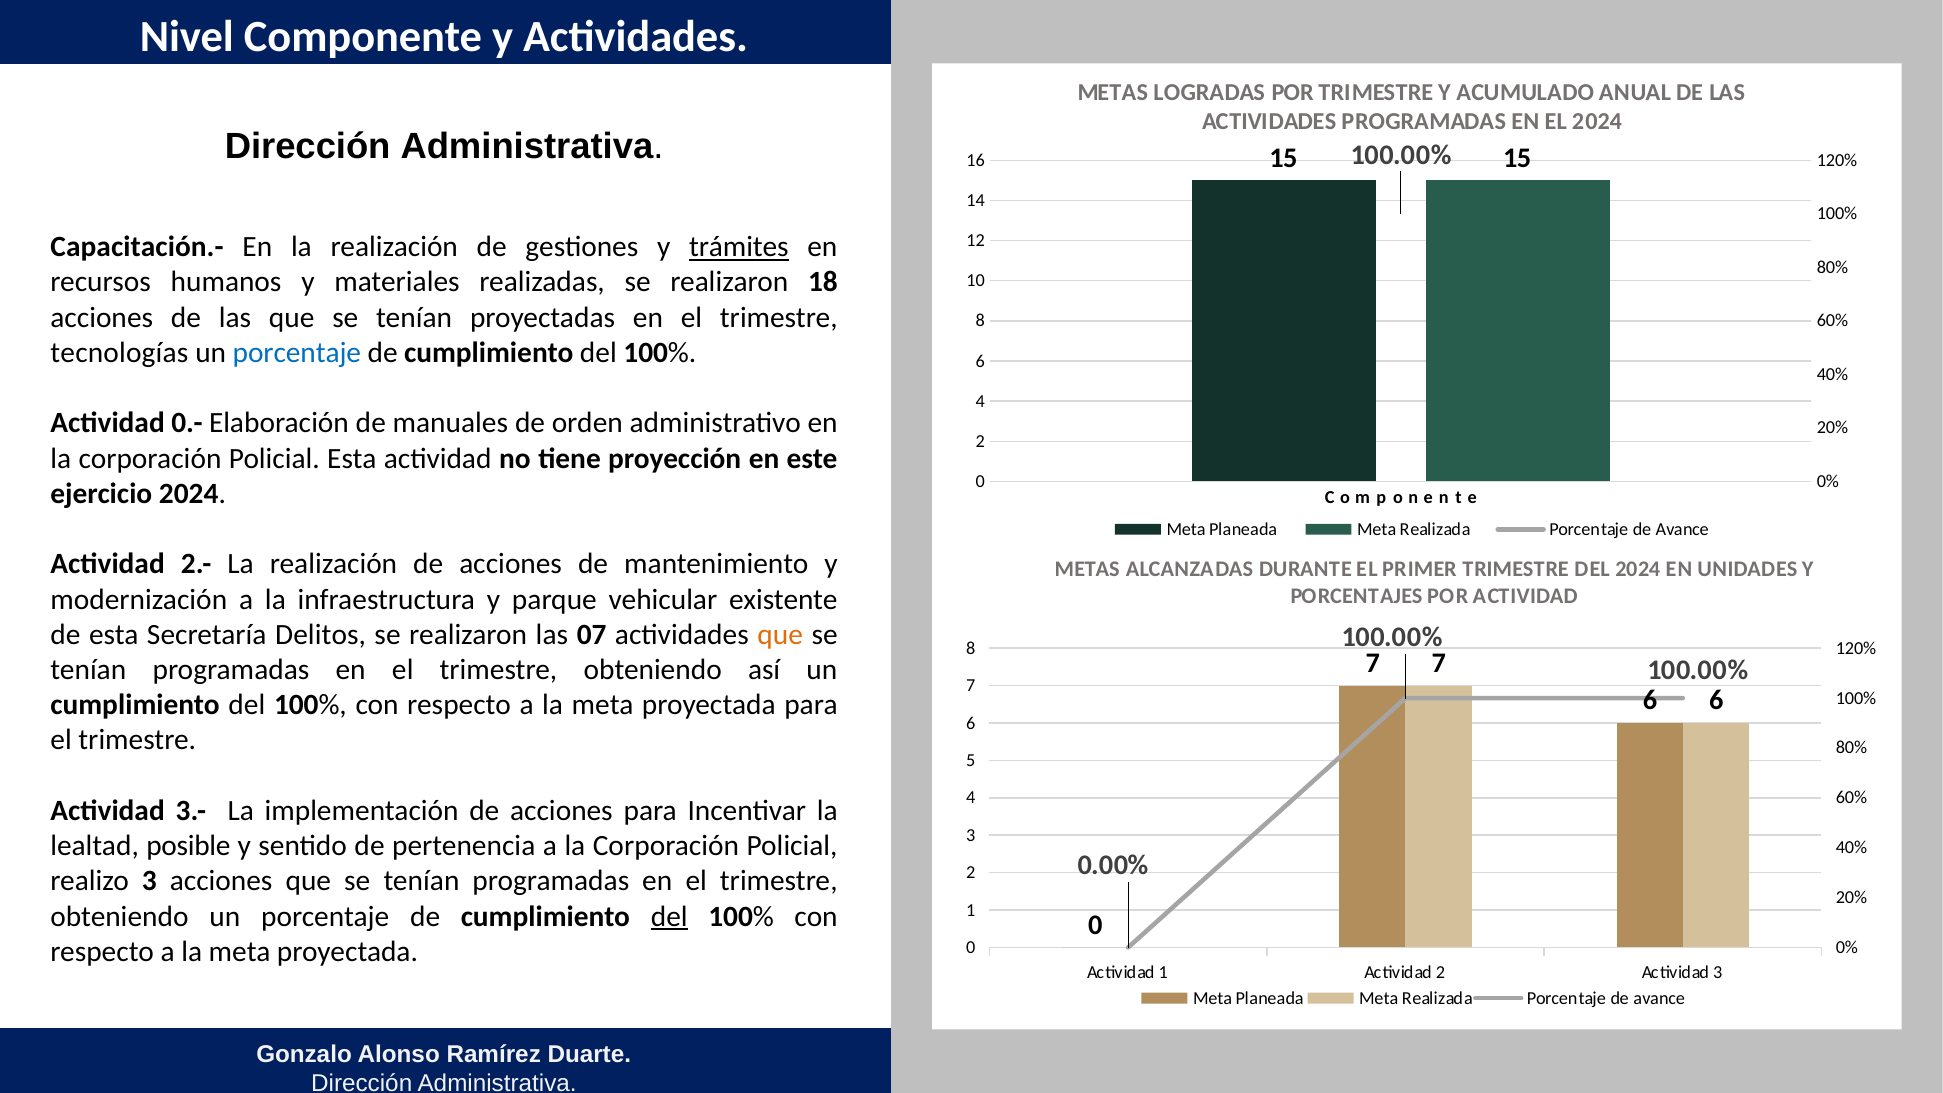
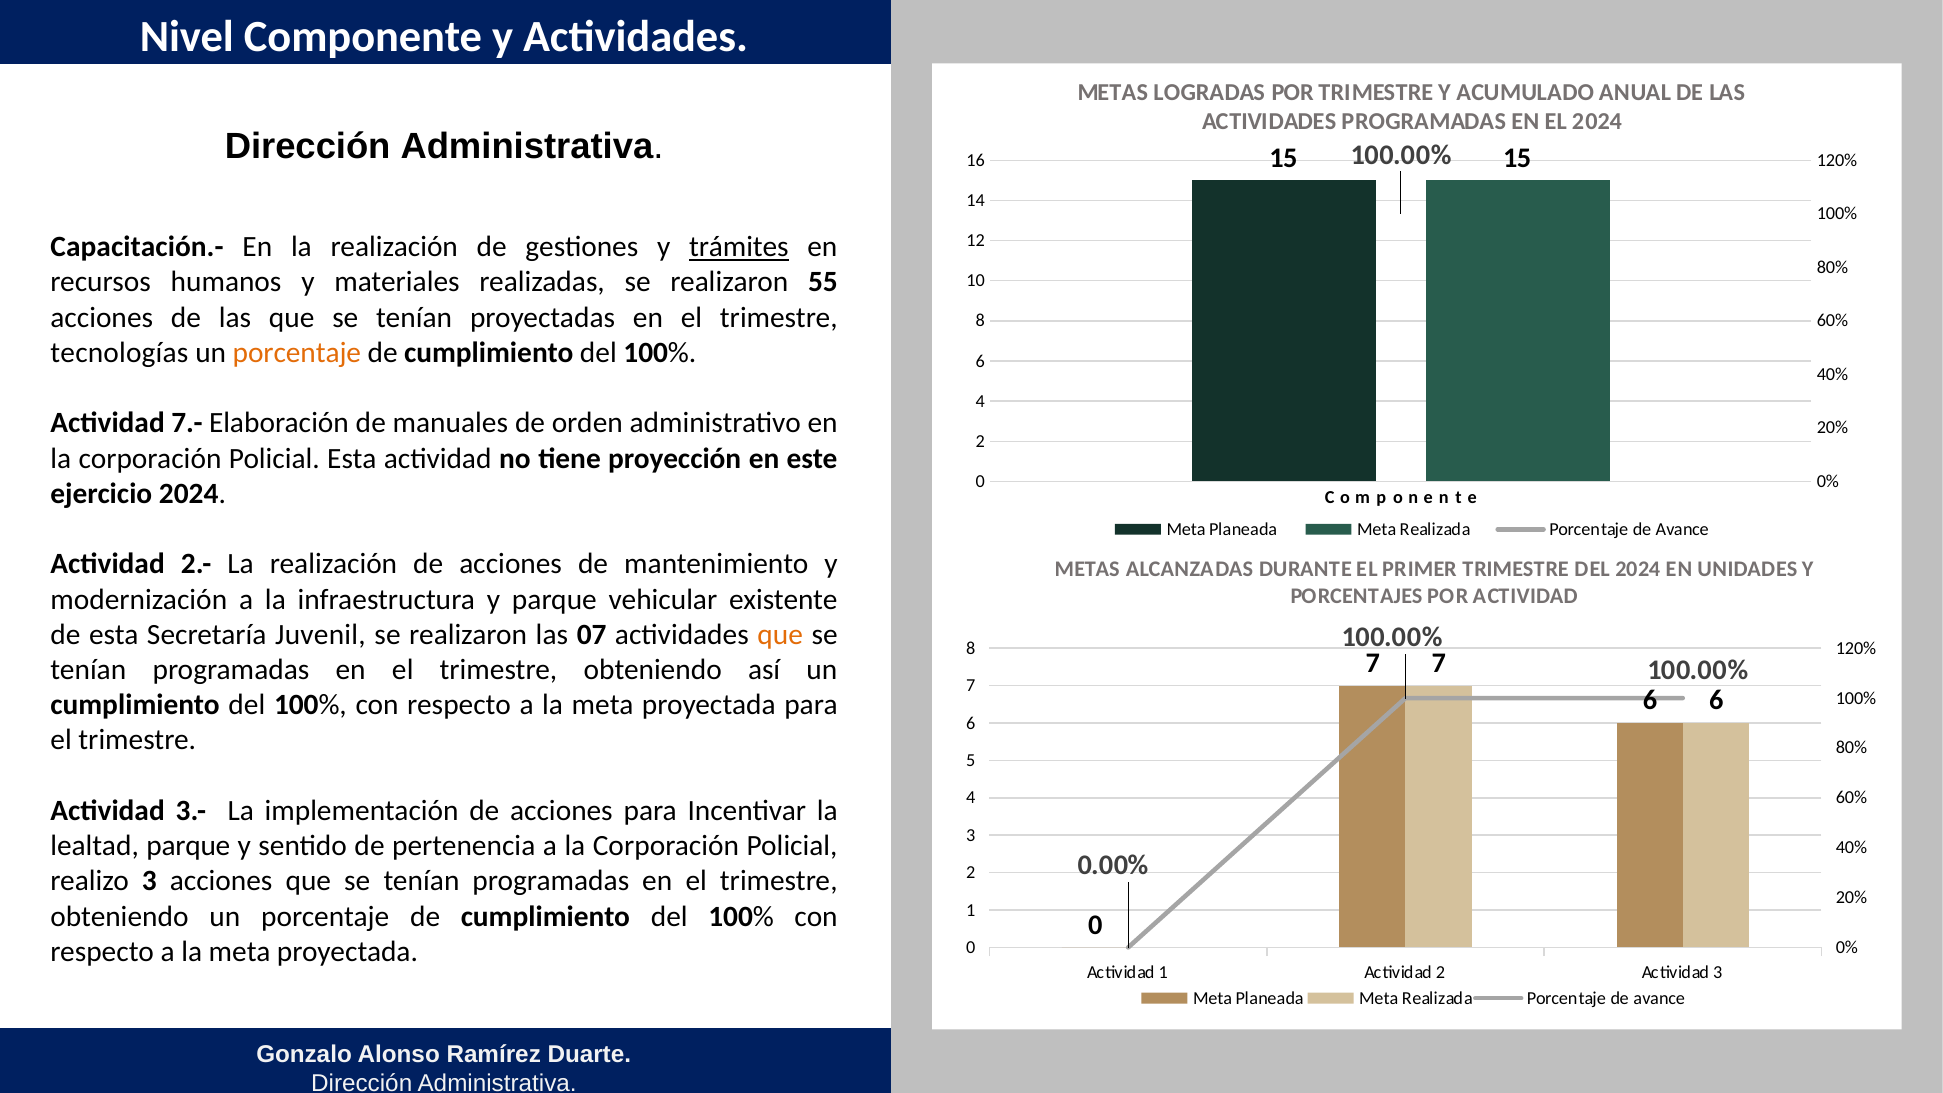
18: 18 -> 55
porcentaje at (297, 353) colour: blue -> orange
0.-: 0.- -> 7.-
Delitos: Delitos -> Juvenil
lealtad posible: posible -> parque
del at (669, 916) underline: present -> none
